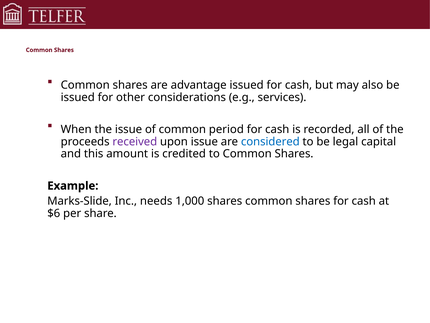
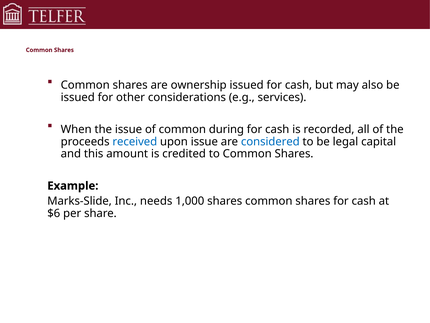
advantage: advantage -> ownership
period: period -> during
received colour: purple -> blue
